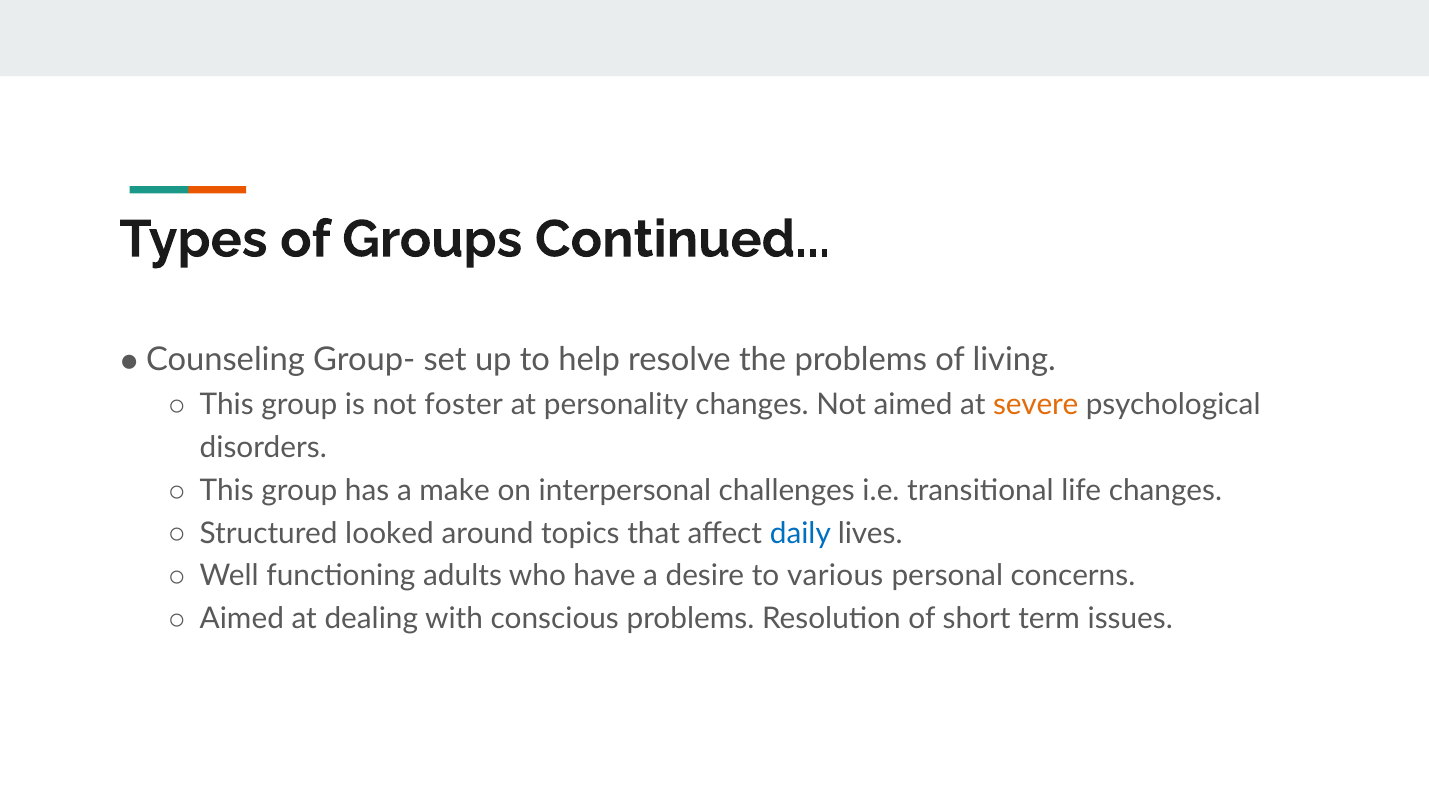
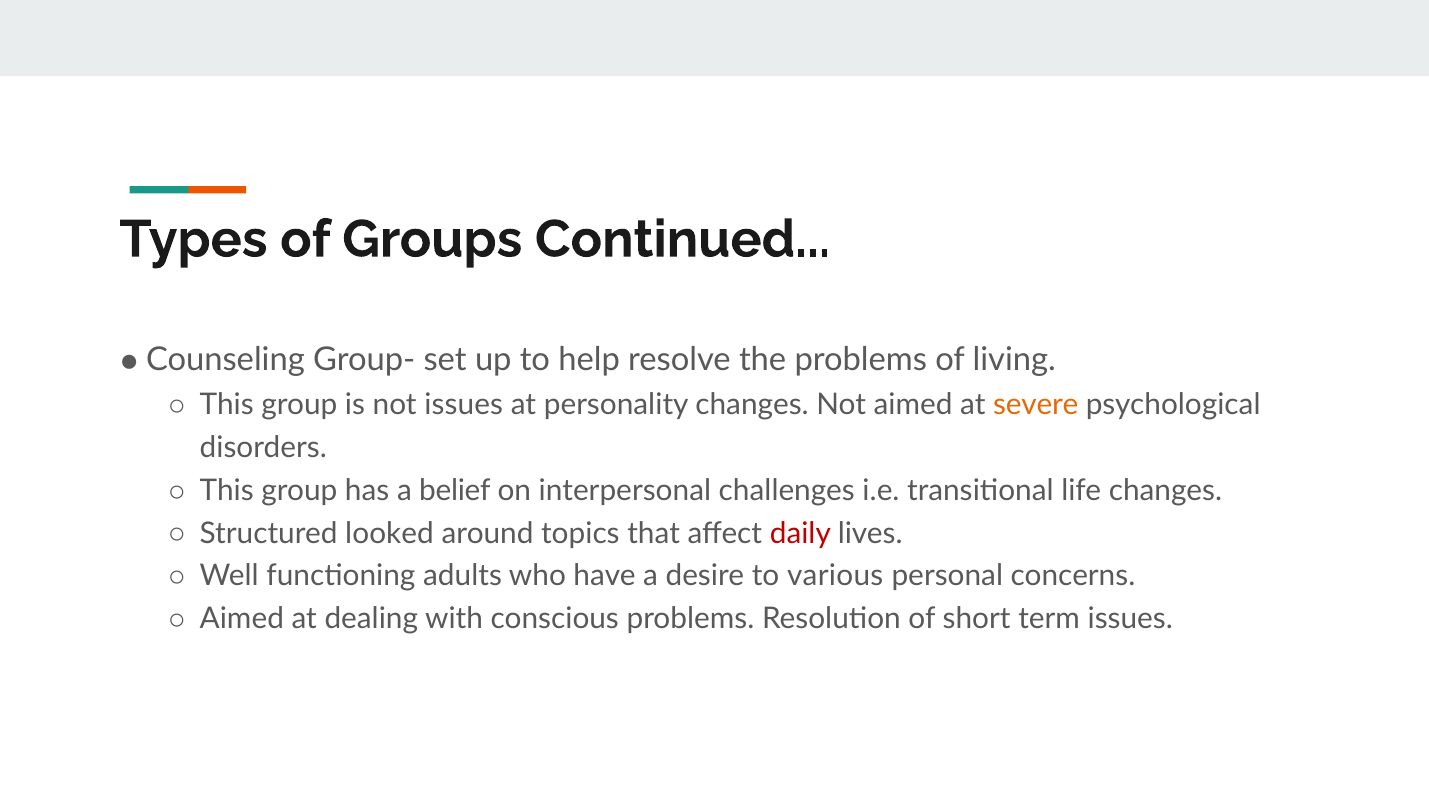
not foster: foster -> issues
make: make -> belief
daily colour: blue -> red
